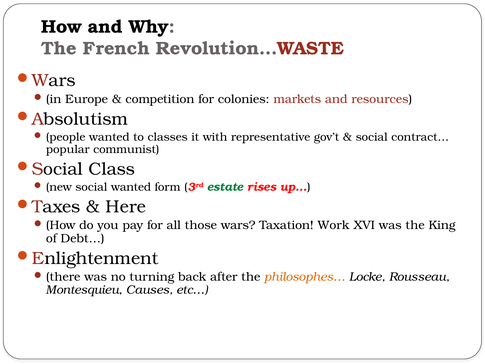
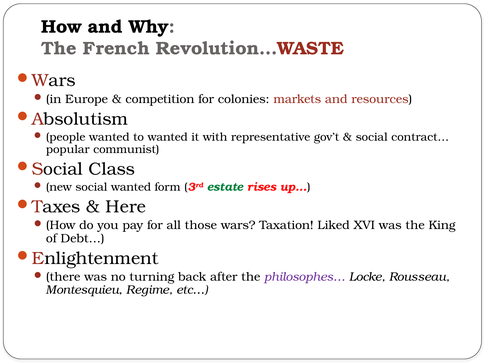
to classes: classes -> wanted
Work: Work -> Liked
philosophes… colour: orange -> purple
Causes: Causes -> Regime
